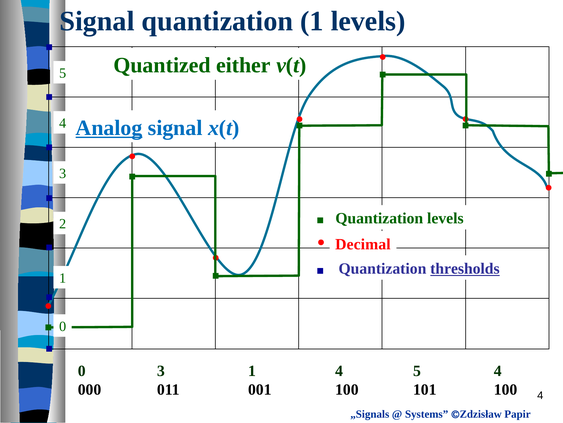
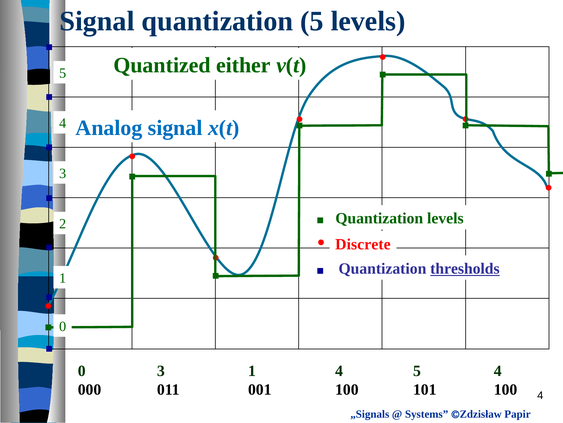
quantization 1: 1 -> 5
Analog underline: present -> none
Decimal: Decimal -> Discrete
